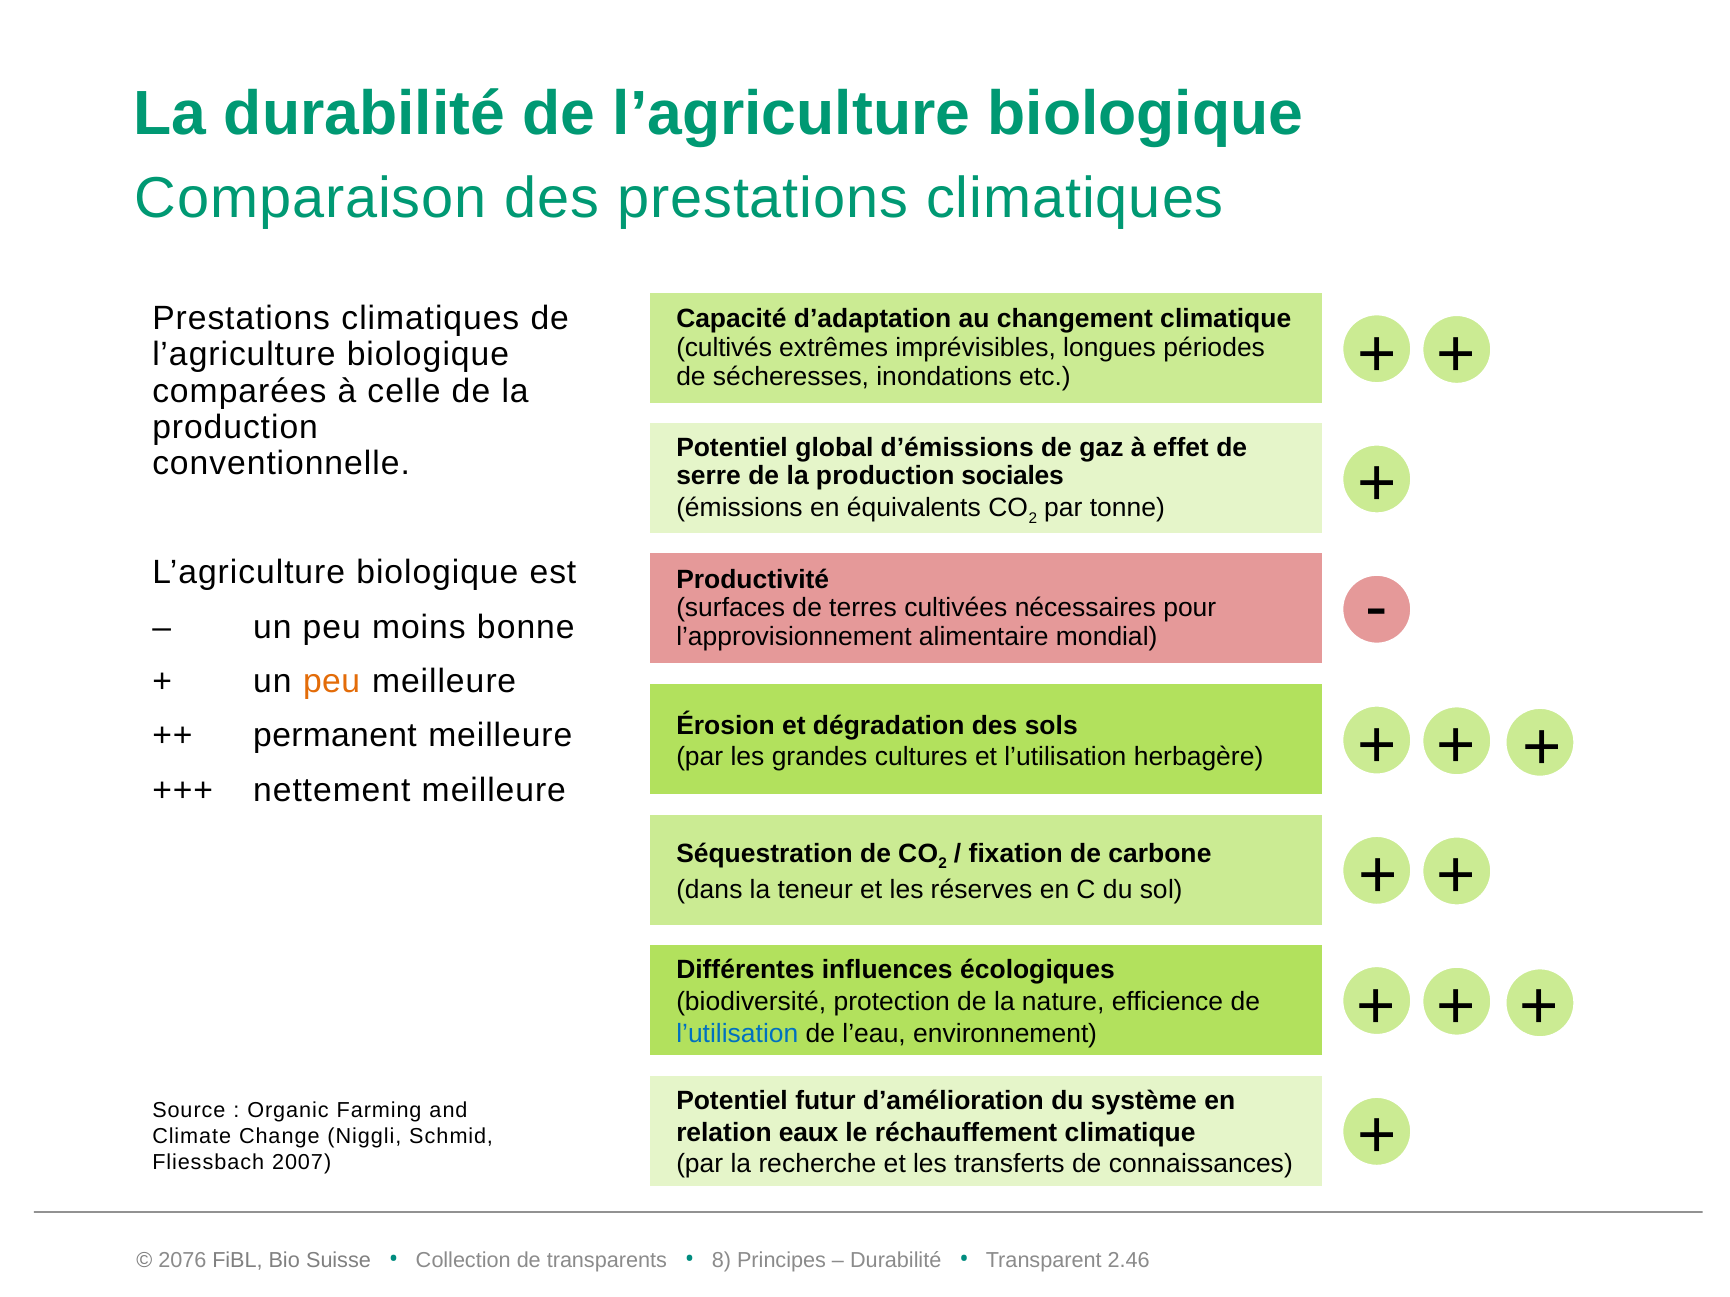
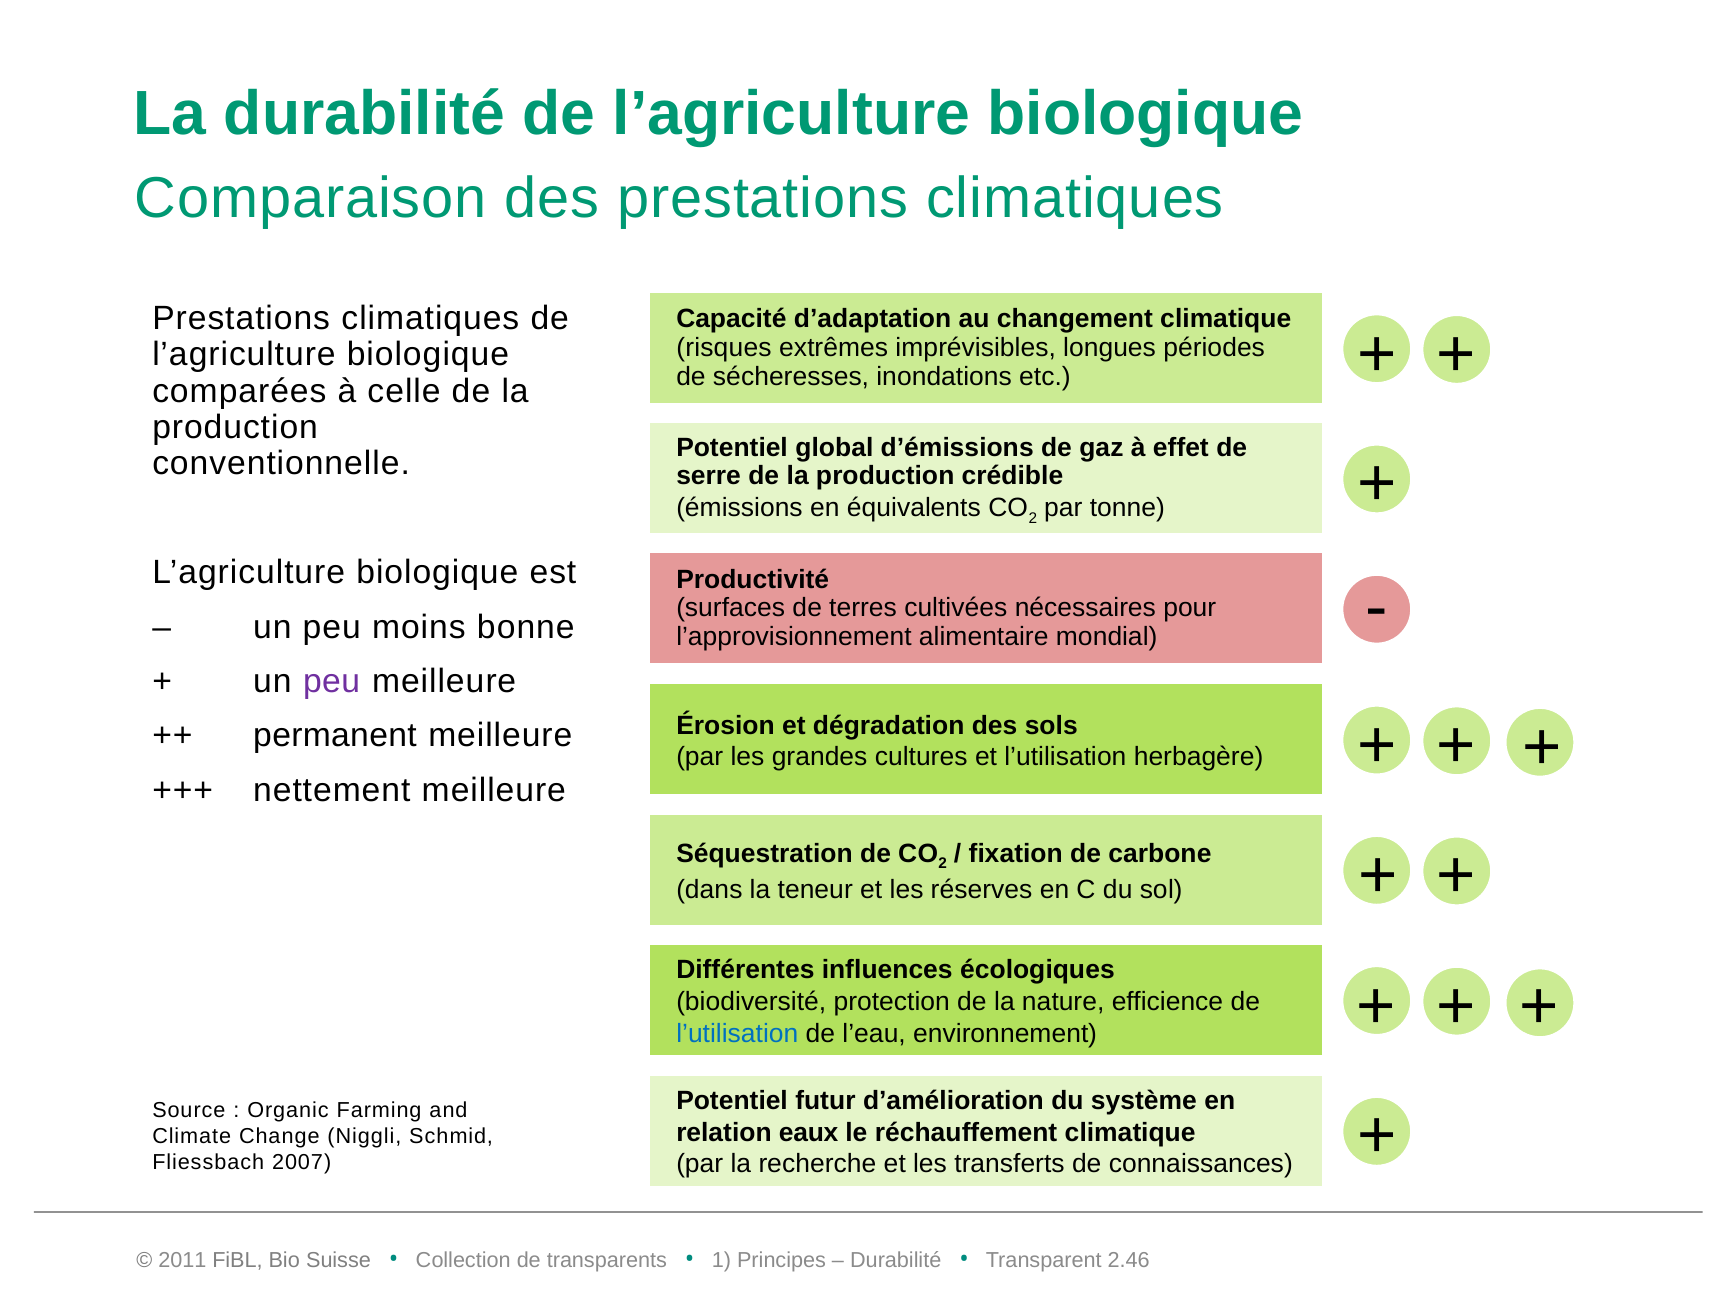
cultivés: cultivés -> risques
sociales: sociales -> crédible
peu at (332, 682) colour: orange -> purple
2076: 2076 -> 2011
8: 8 -> 1
